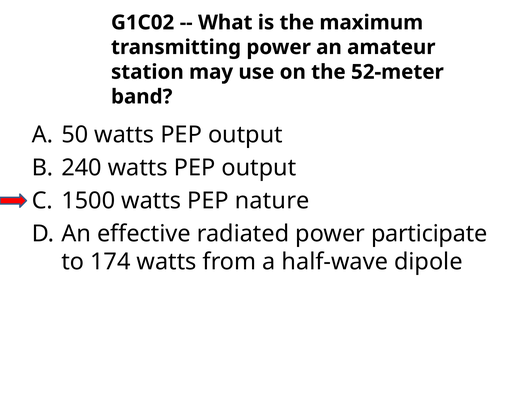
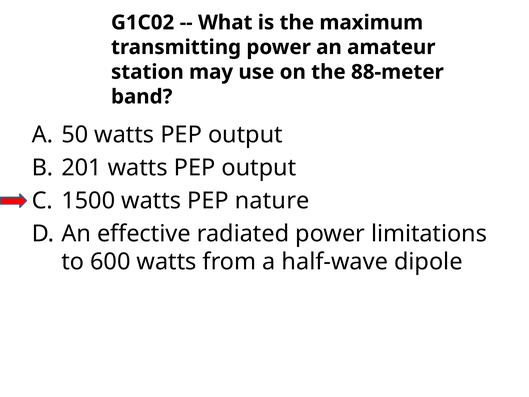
52-meter: 52-meter -> 88-meter
240: 240 -> 201
participate: participate -> limitations
174: 174 -> 600
